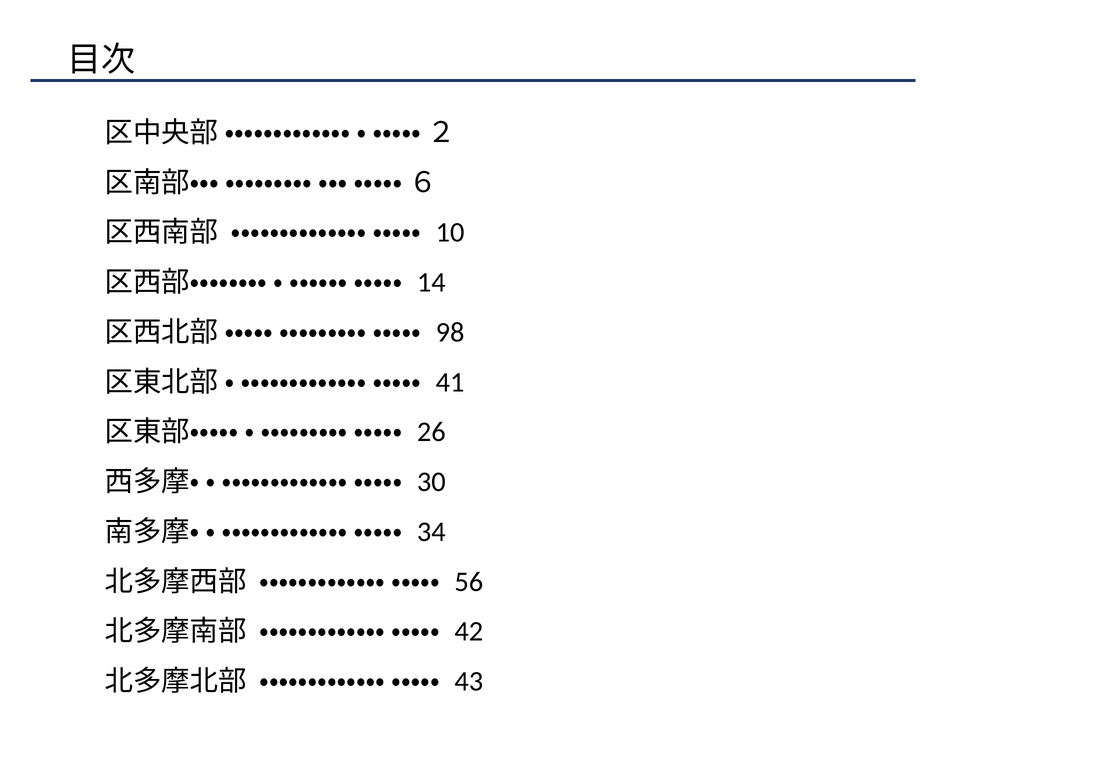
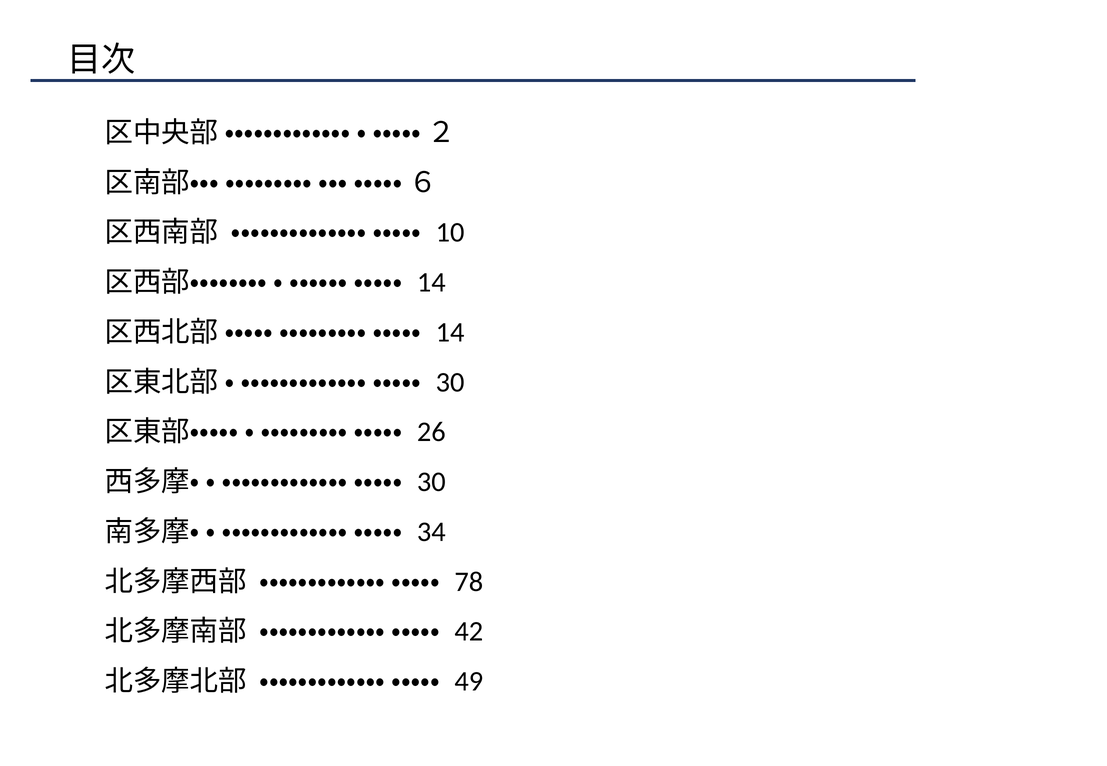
98 at (450, 332): 98 -> 14
41 at (450, 382): 41 -> 30
56: 56 -> 78
43: 43 -> 49
